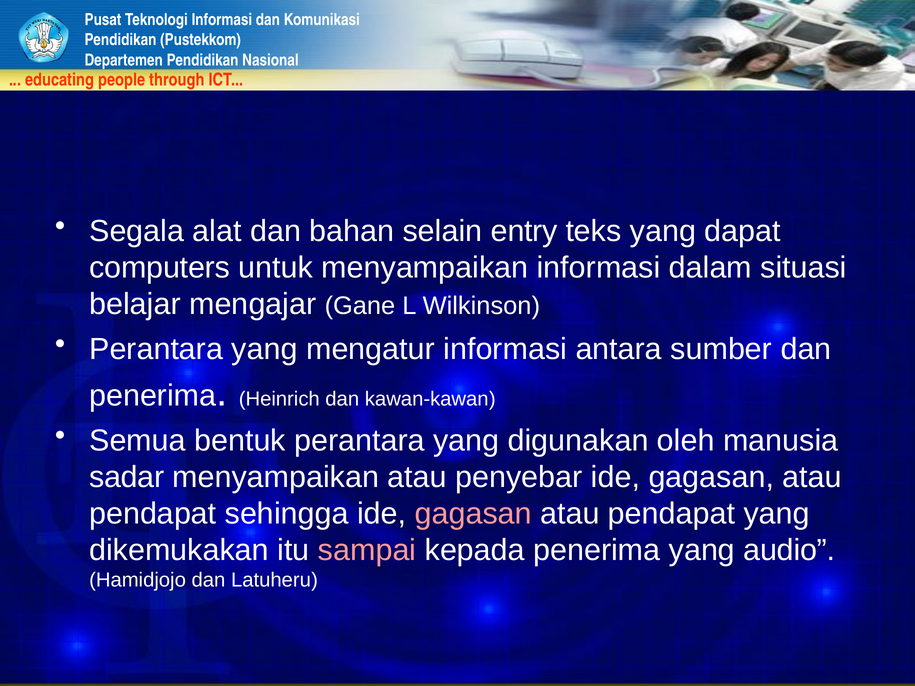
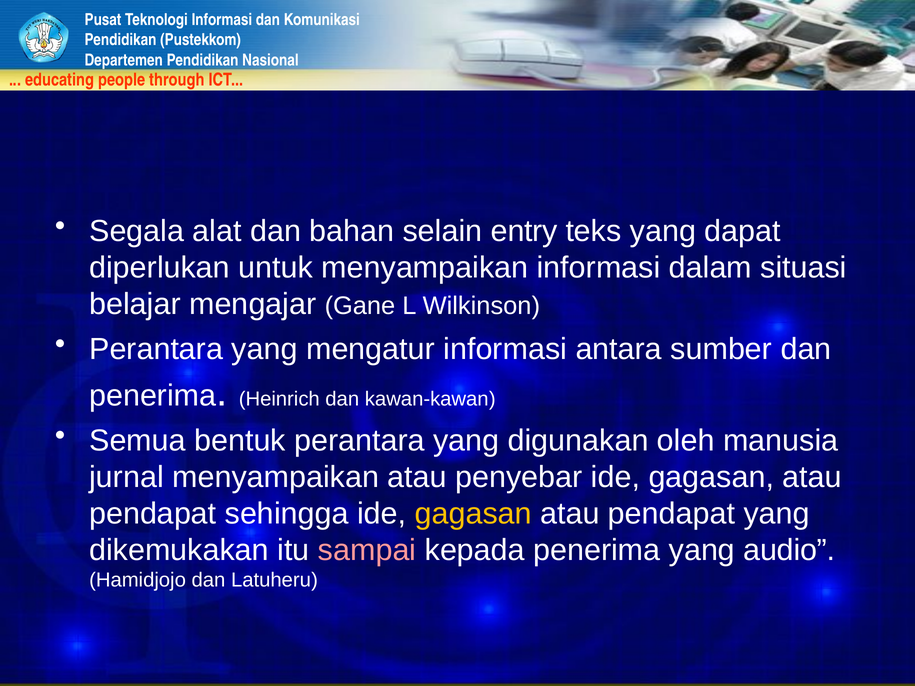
computers: computers -> diperlukan
sadar: sadar -> jurnal
gagasan at (473, 514) colour: pink -> yellow
